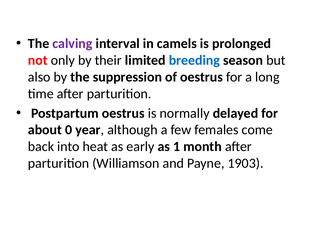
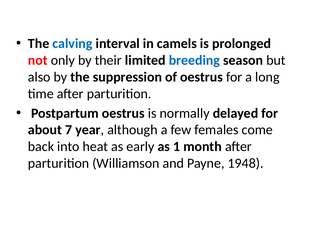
calving colour: purple -> blue
0: 0 -> 7
1903: 1903 -> 1948
